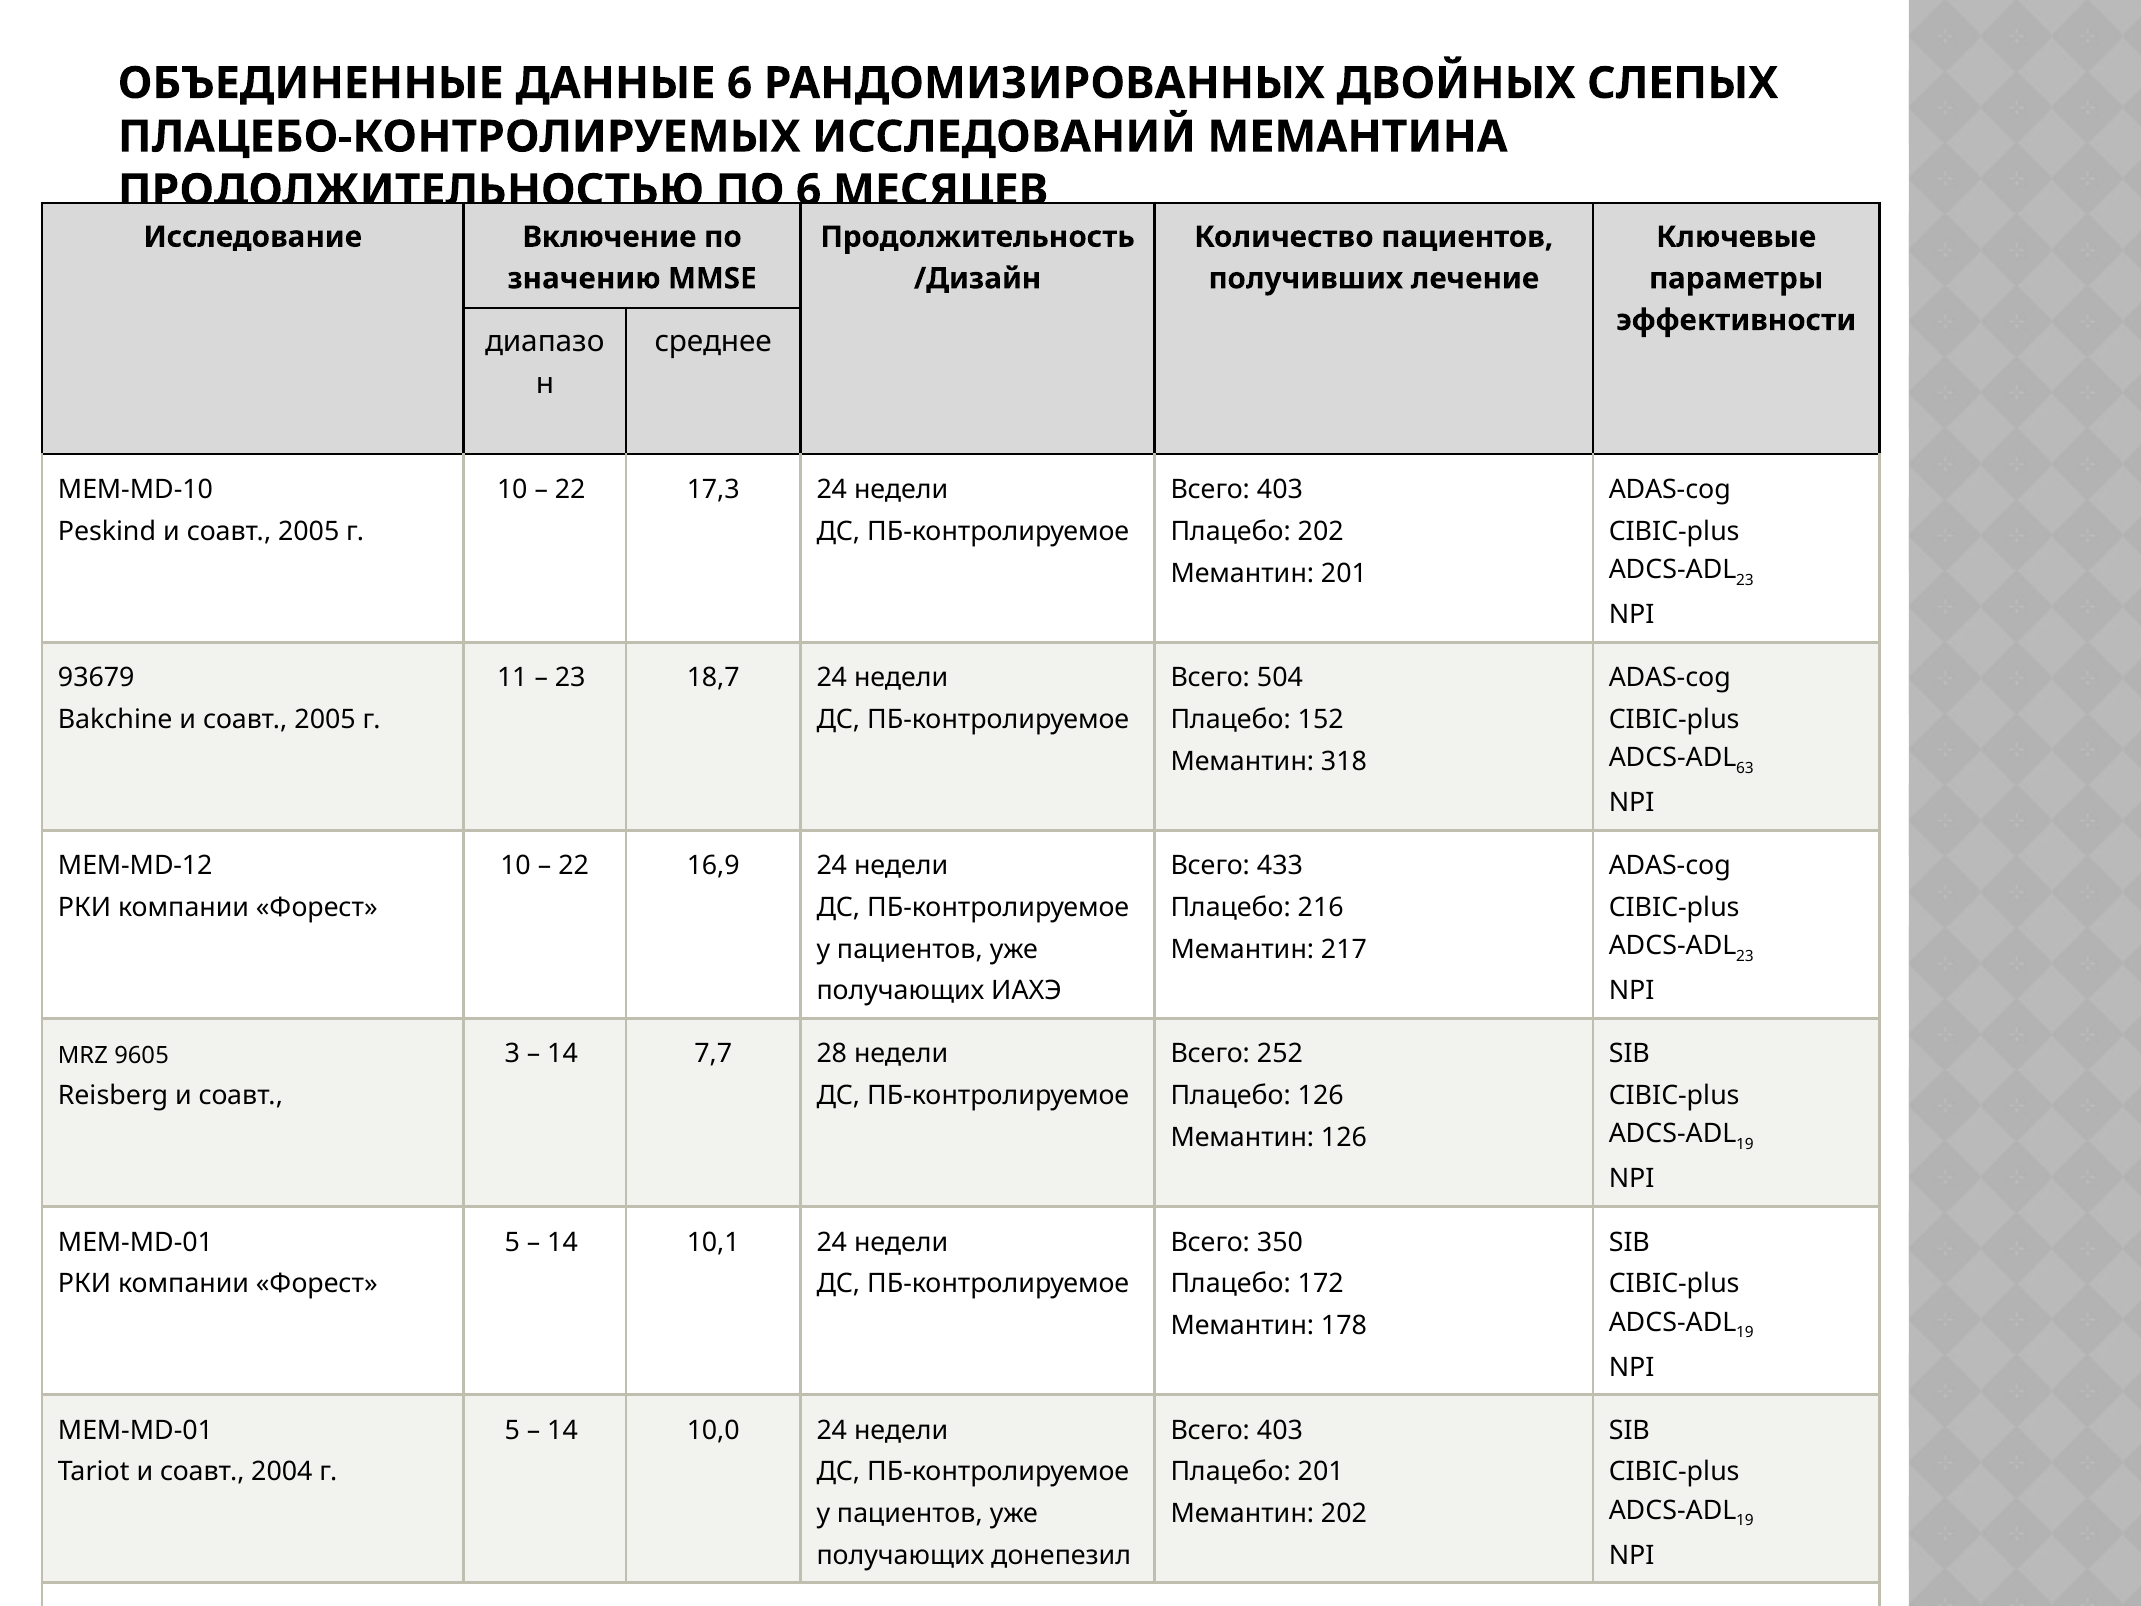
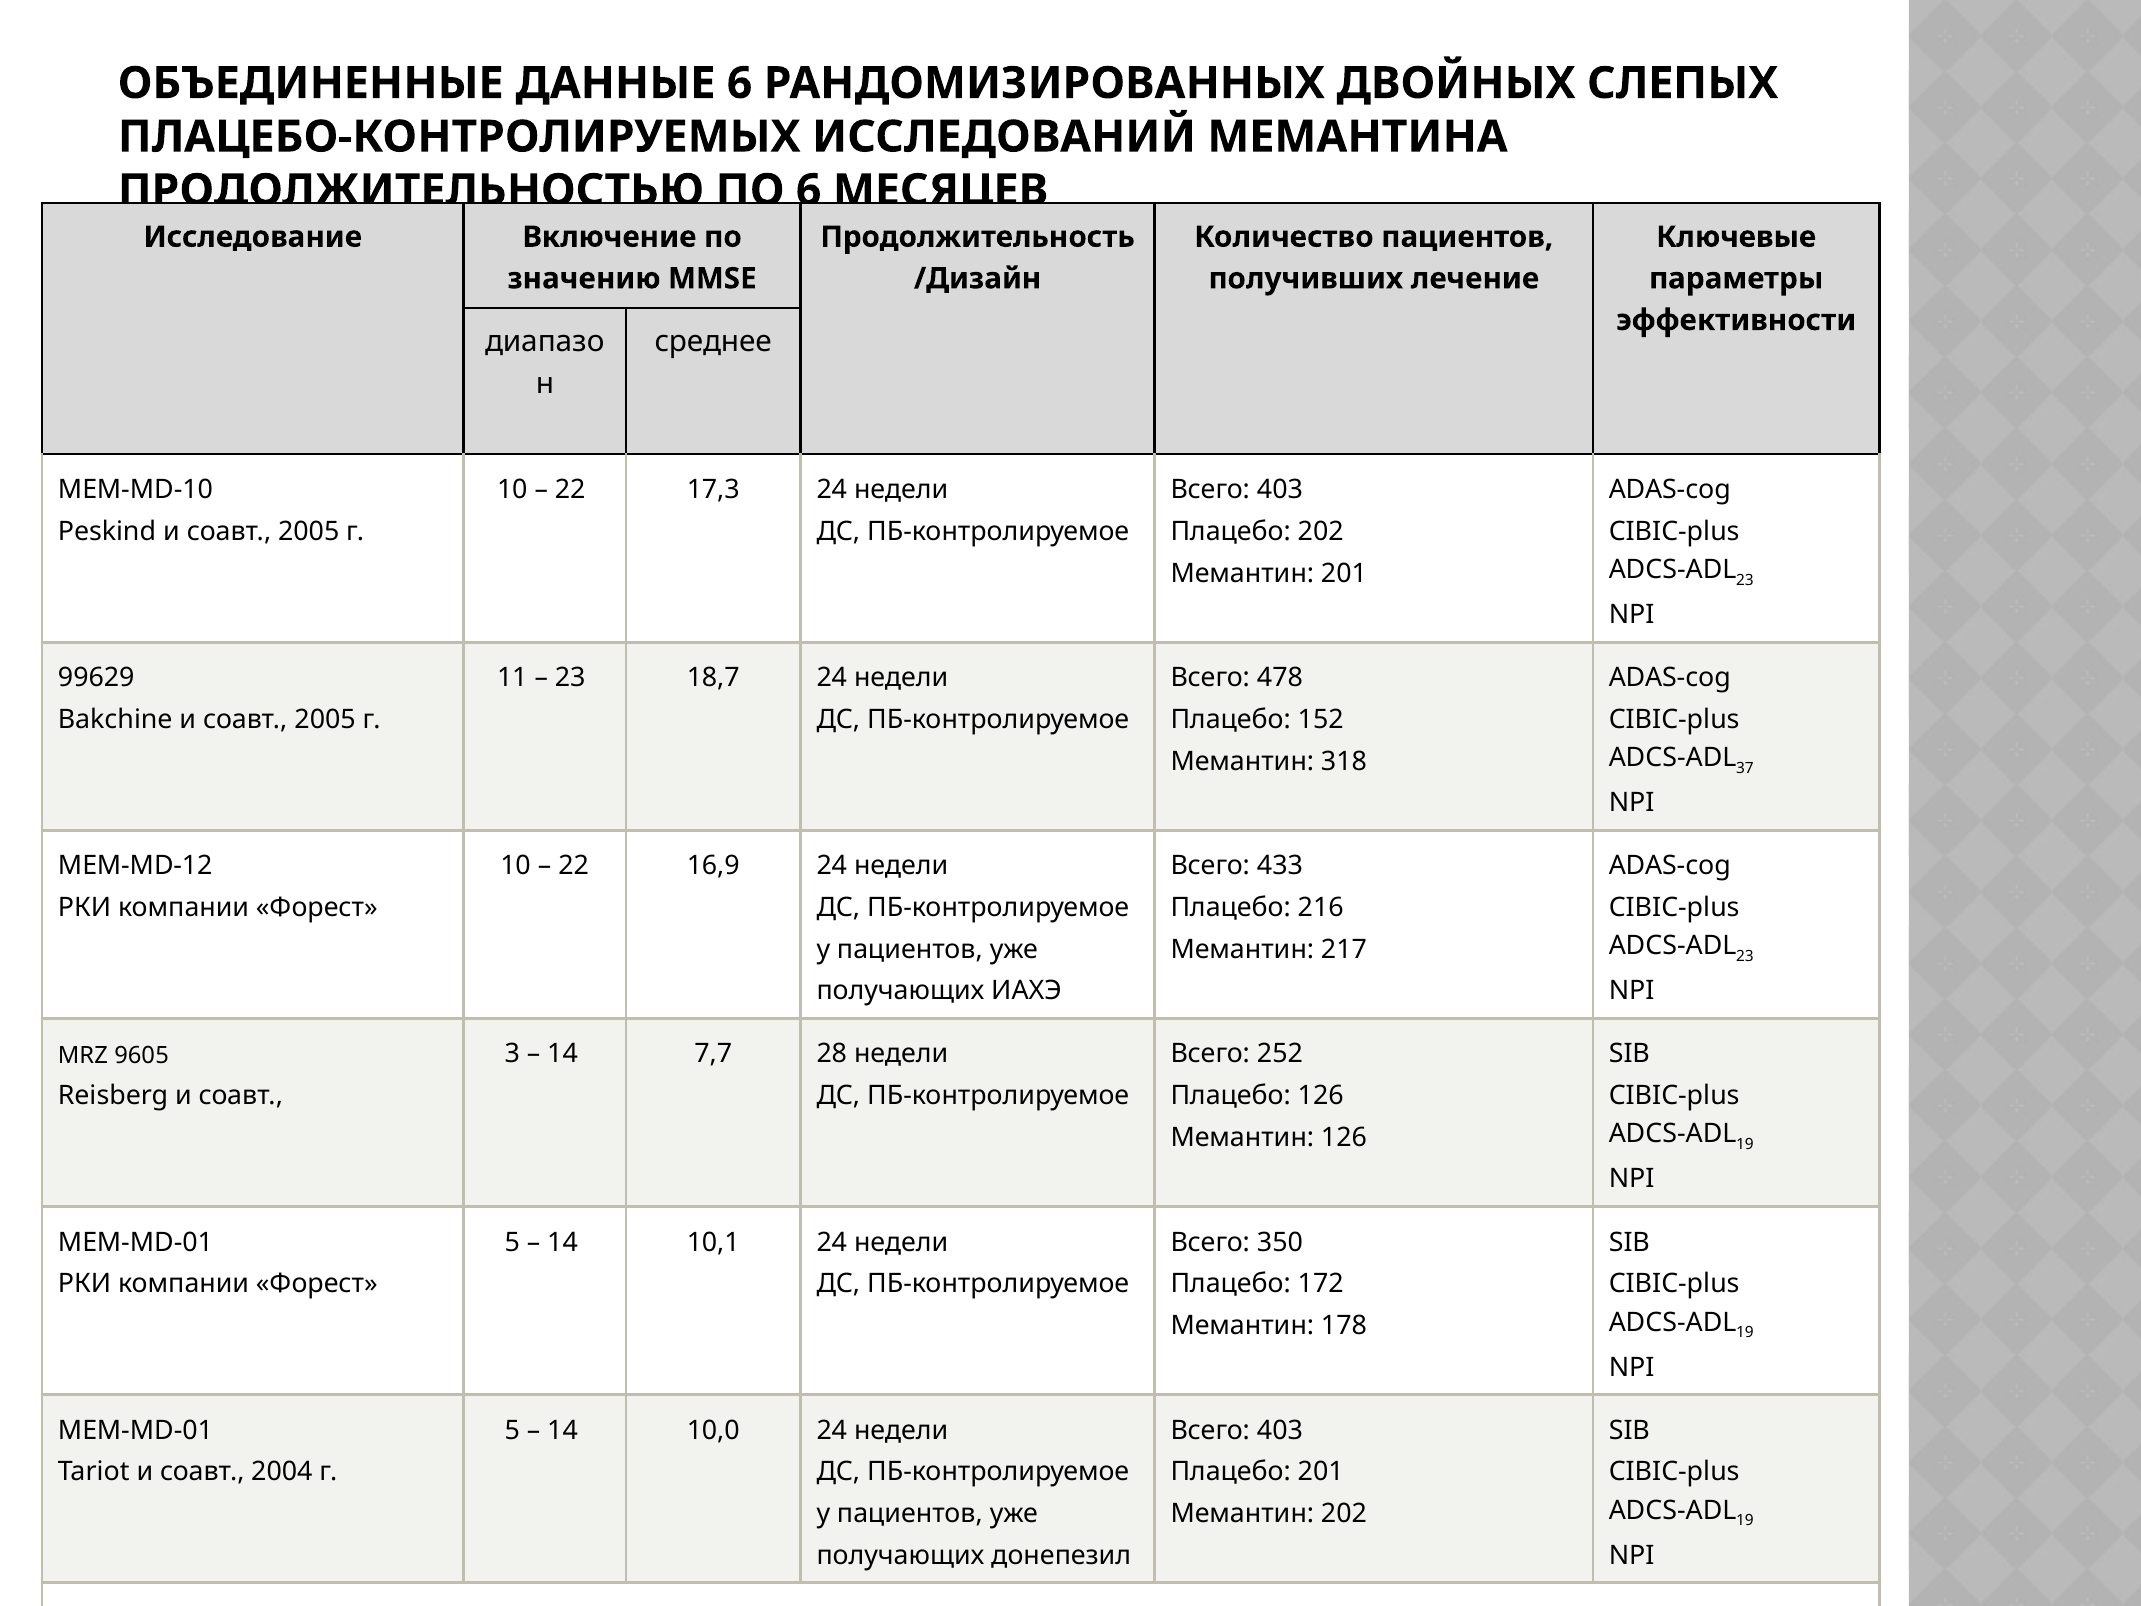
93679: 93679 -> 99629
504: 504 -> 478
63: 63 -> 37
